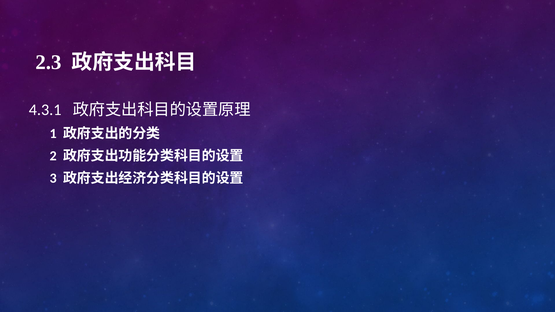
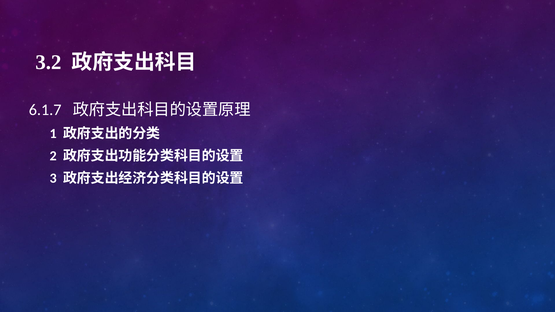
2.3: 2.3 -> 3.2
4.3.1: 4.3.1 -> 6.1.7
